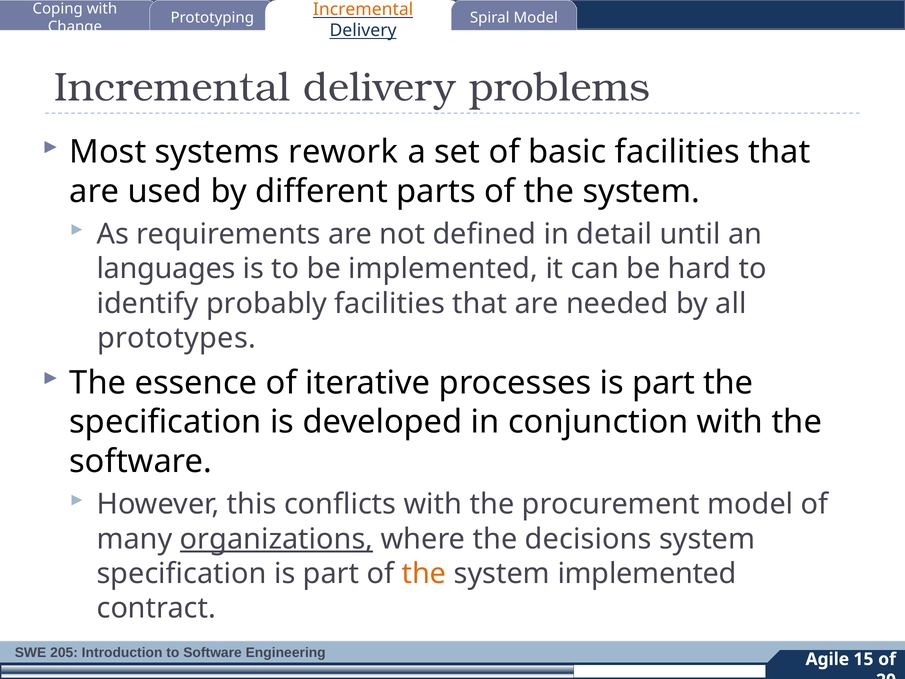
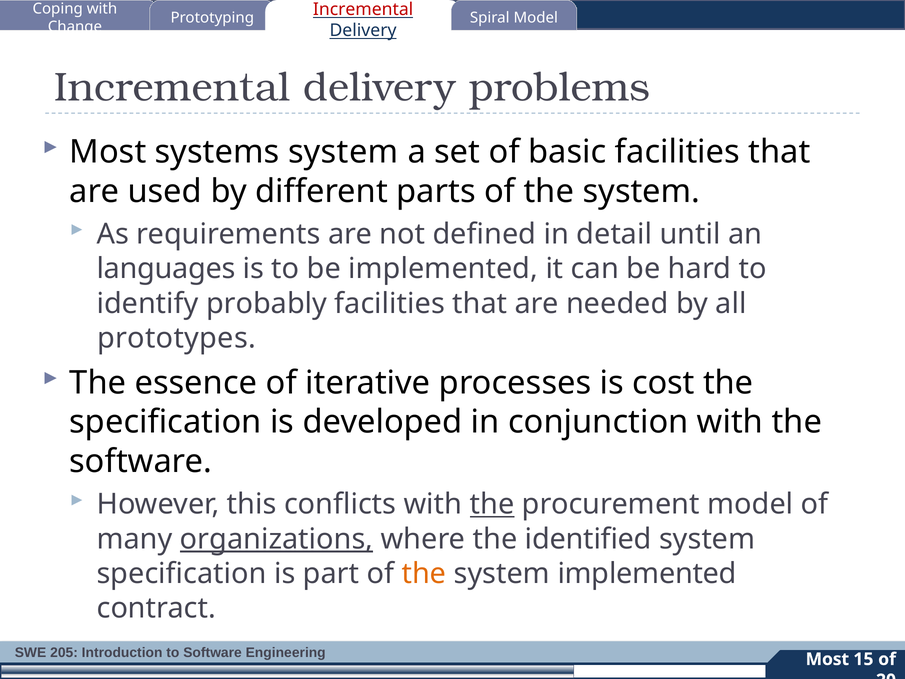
Incremental at (363, 9) colour: orange -> red
systems rework: rework -> system
processes is part: part -> cost
the at (492, 504) underline: none -> present
decisions: decisions -> identified
Agile at (827, 659): Agile -> Most
